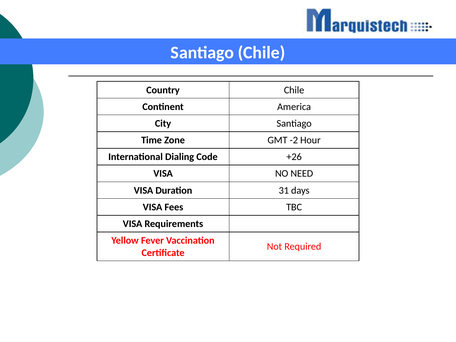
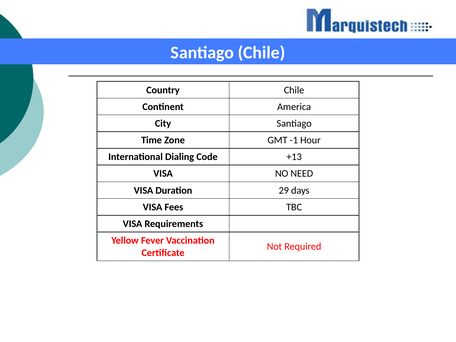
-2: -2 -> -1
+26: +26 -> +13
31: 31 -> 29
